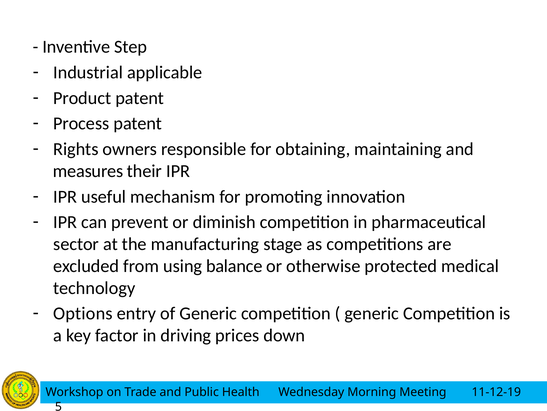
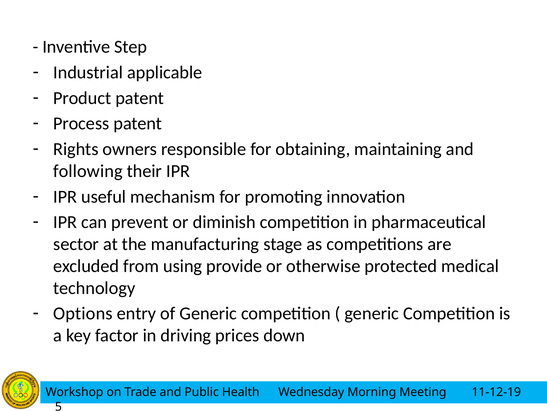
measures: measures -> following
balance: balance -> provide
